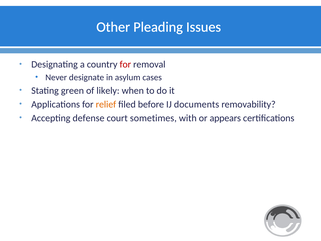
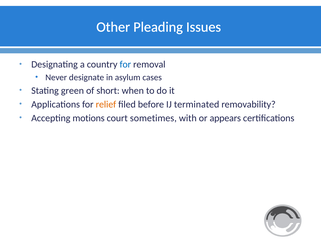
for at (125, 64) colour: red -> blue
likely: likely -> short
documents: documents -> terminated
defense: defense -> motions
